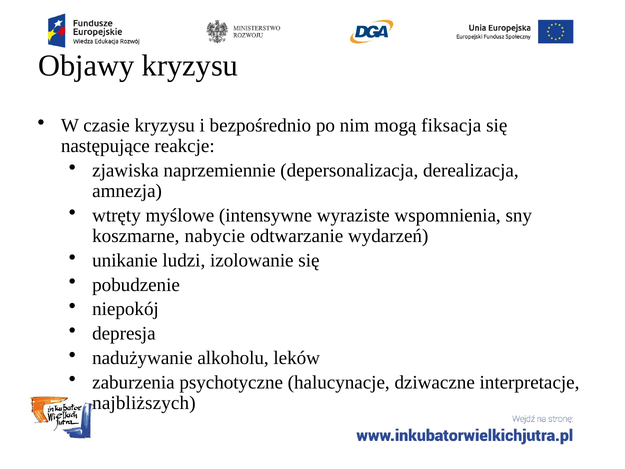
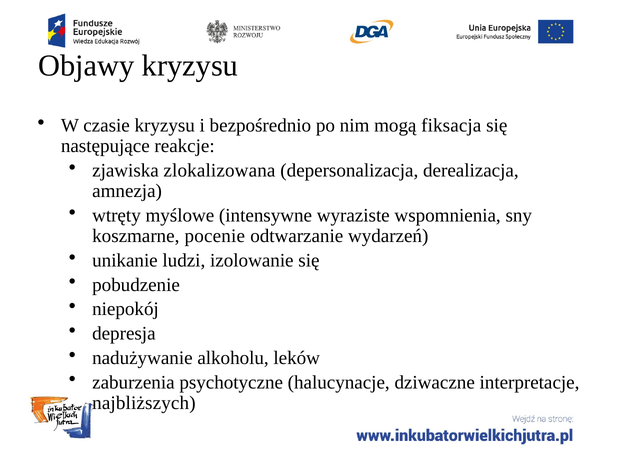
naprzemiennie: naprzemiennie -> zlokalizowana
nabycie: nabycie -> pocenie
